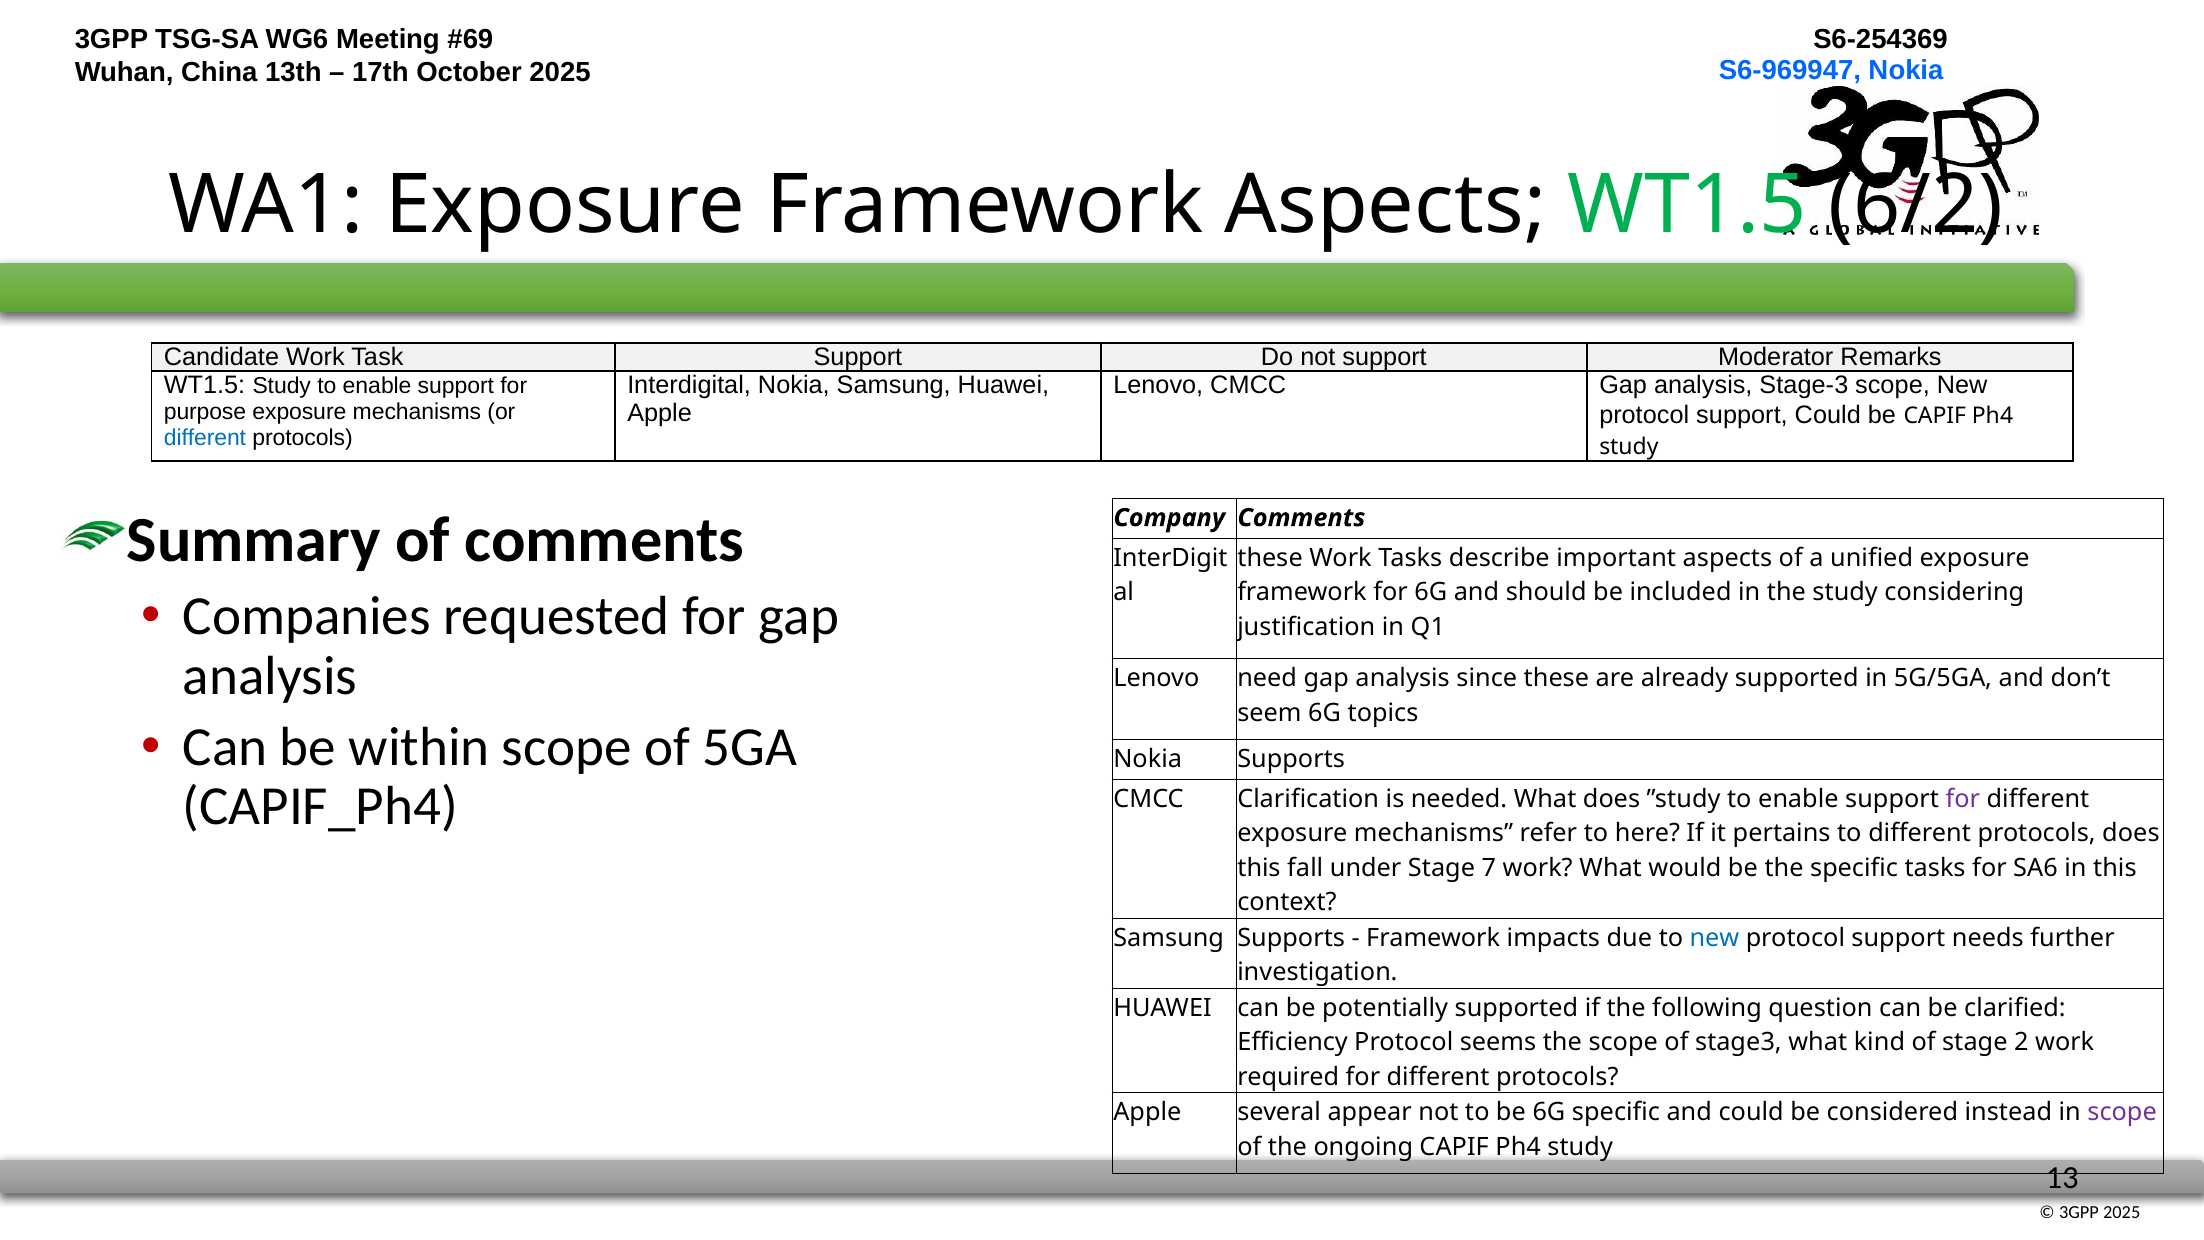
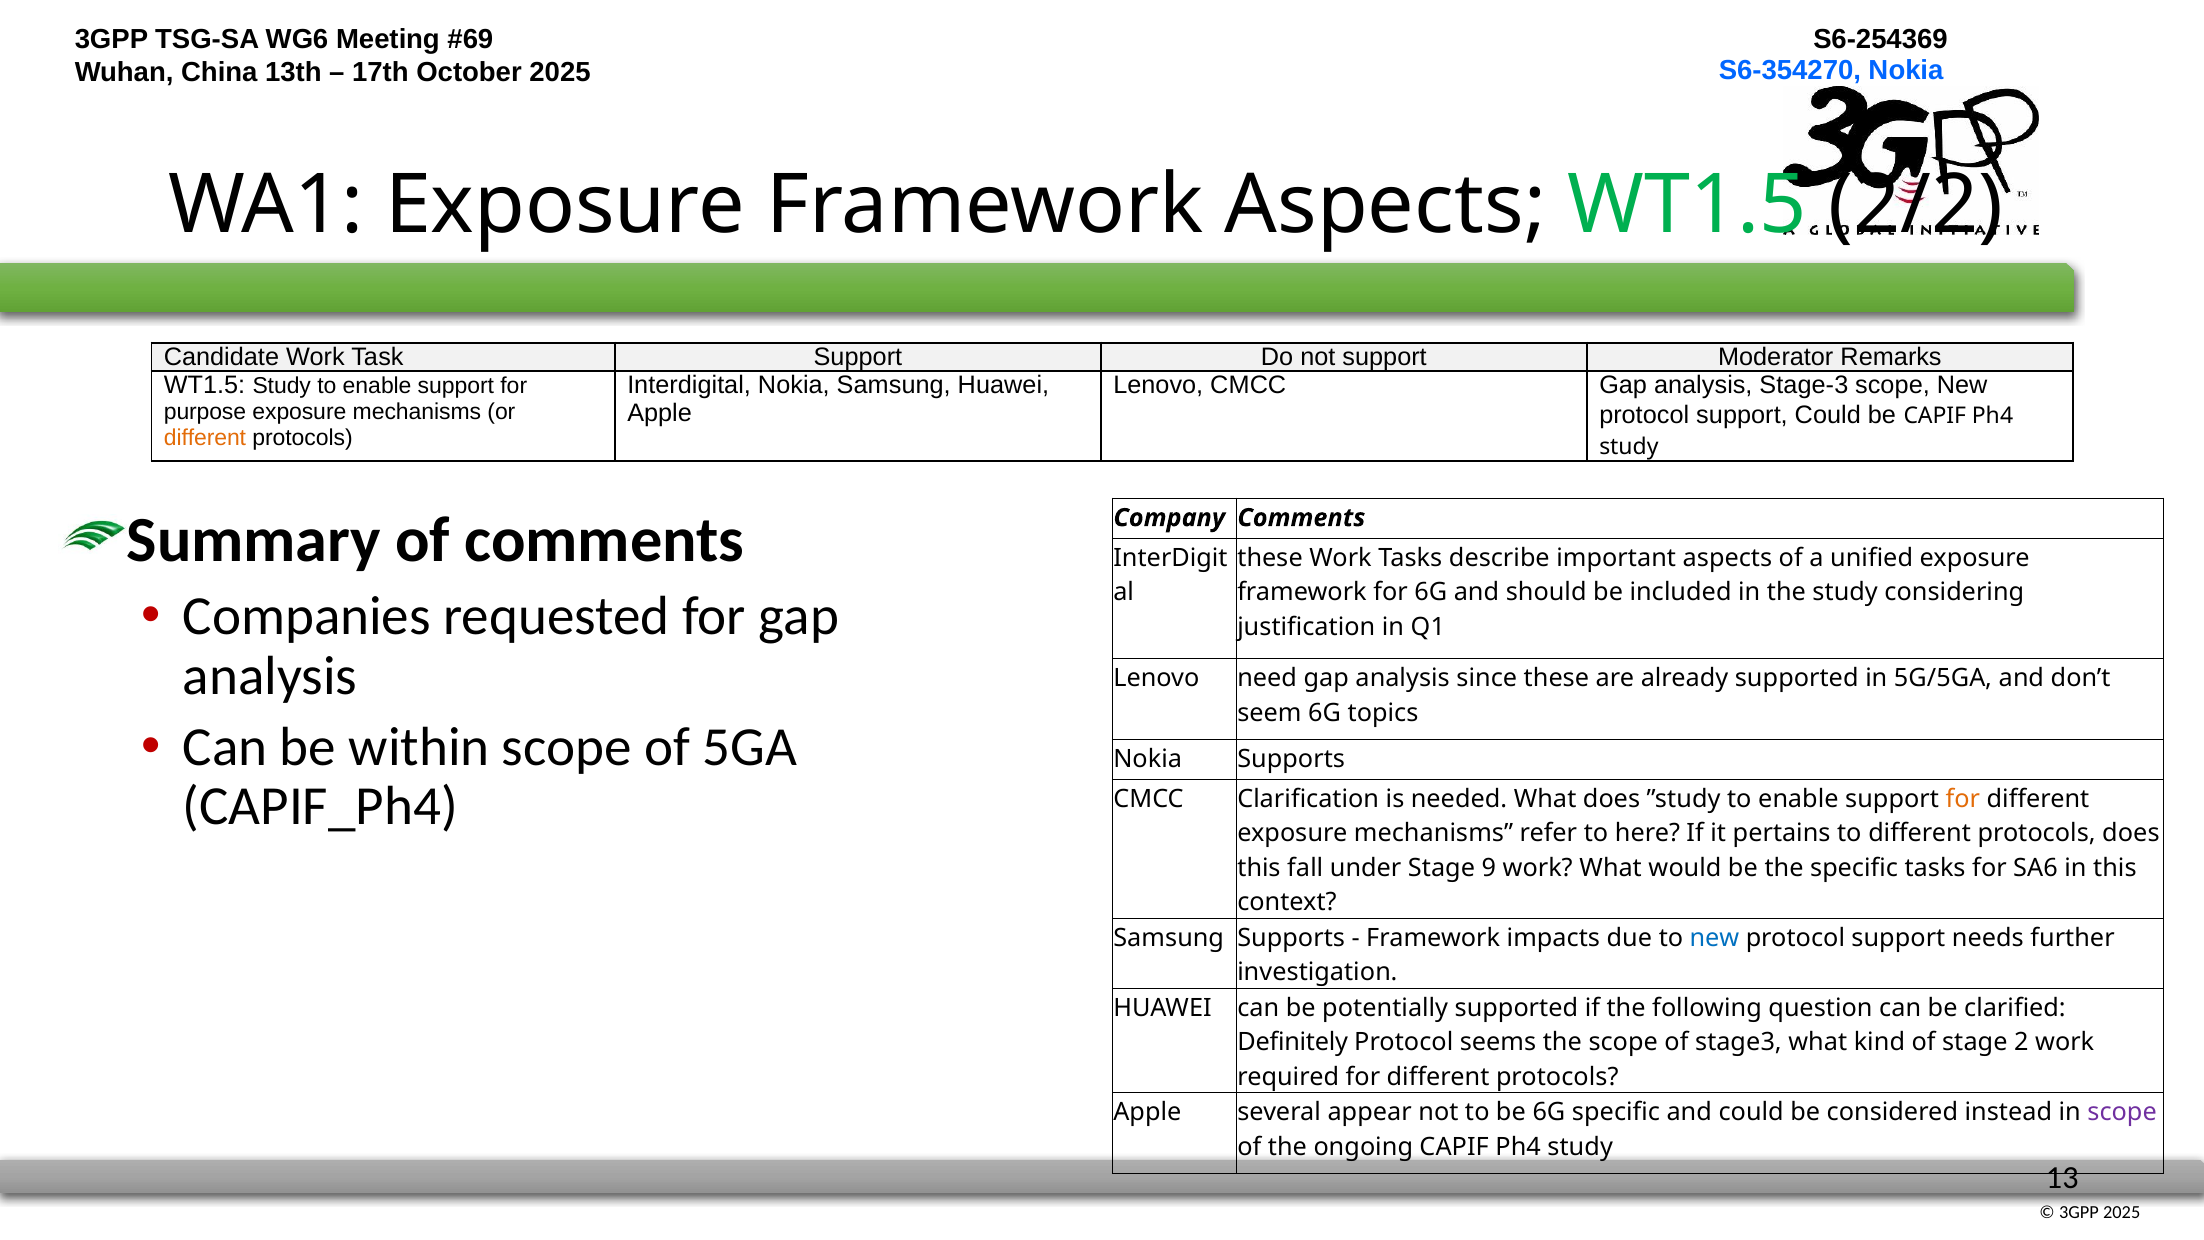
S6-969947: S6-969947 -> S6-354270
6/2: 6/2 -> 2/2
different at (205, 438) colour: blue -> orange
for at (1963, 799) colour: purple -> orange
7: 7 -> 9
Efficiency: Efficiency -> Definitely
